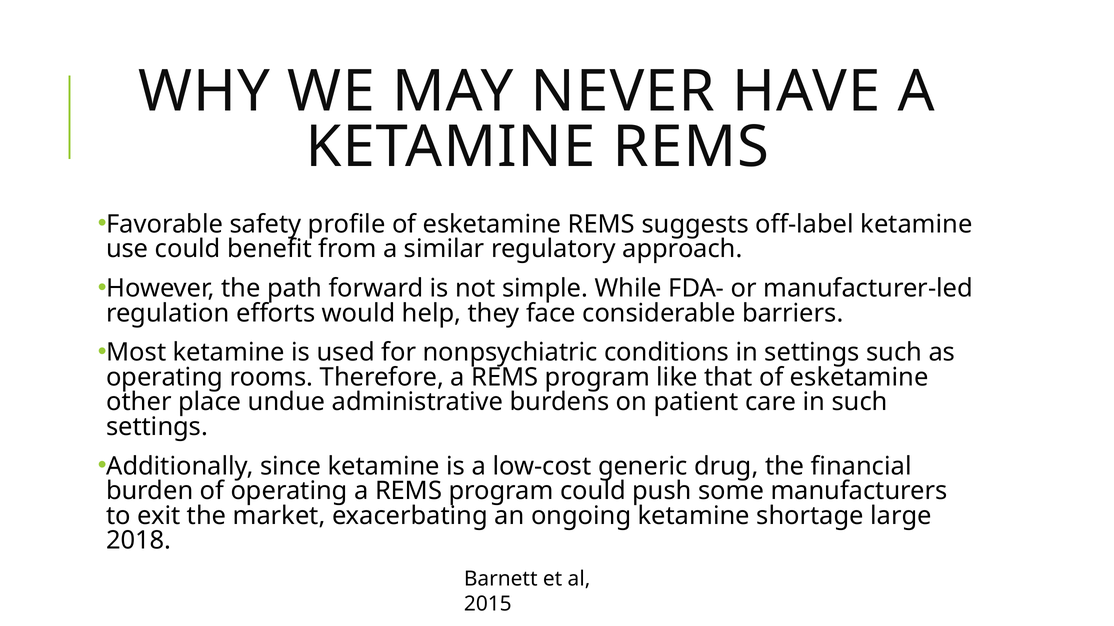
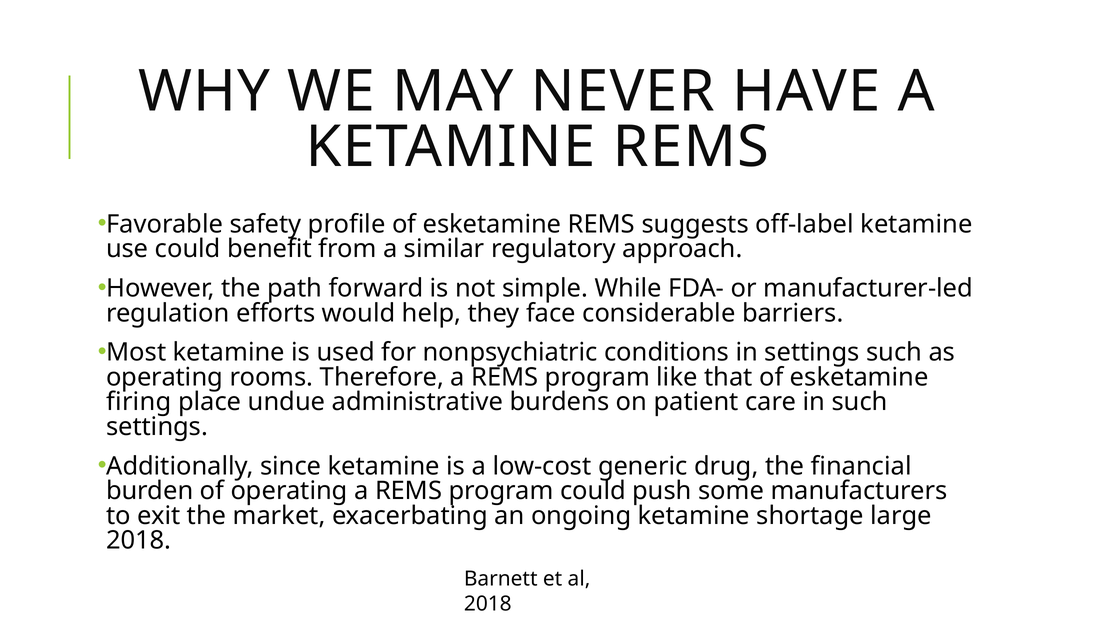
other: other -> firing
2015 at (488, 604): 2015 -> 2018
